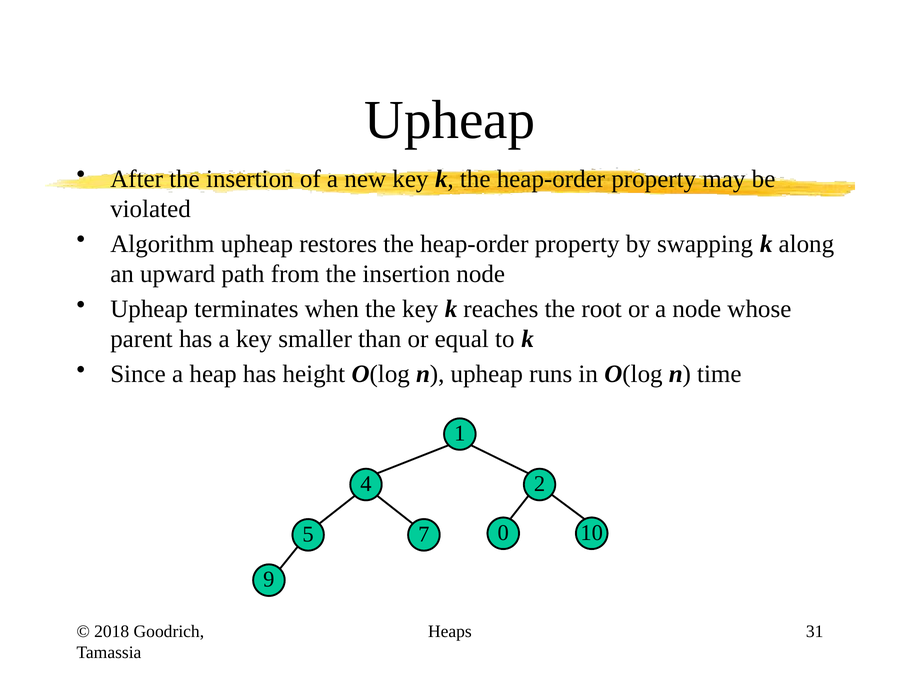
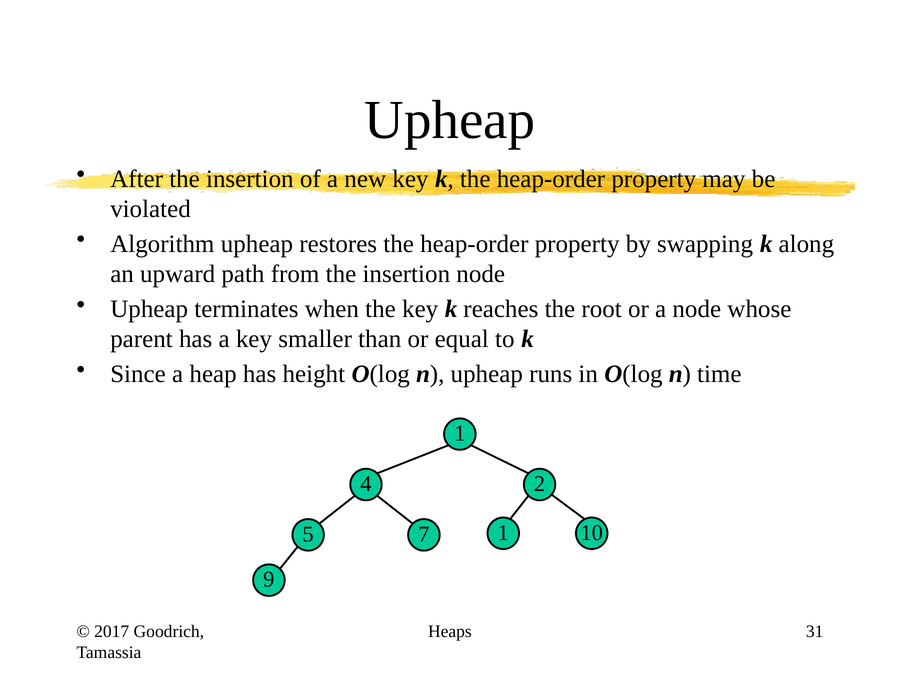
5 0: 0 -> 1
2018: 2018 -> 2017
